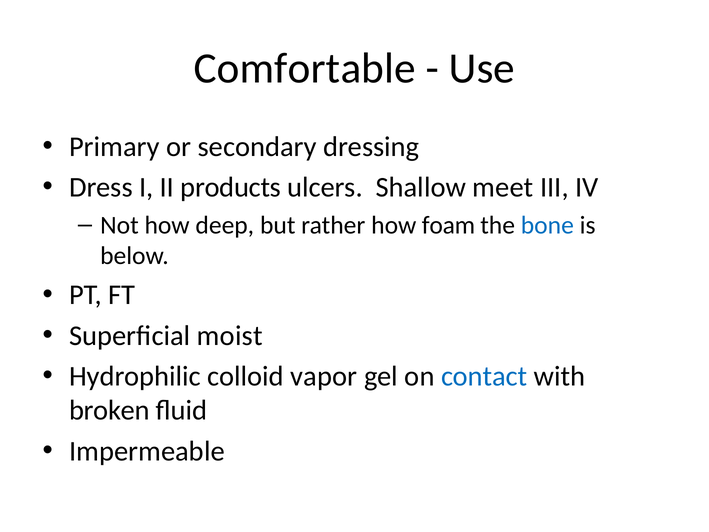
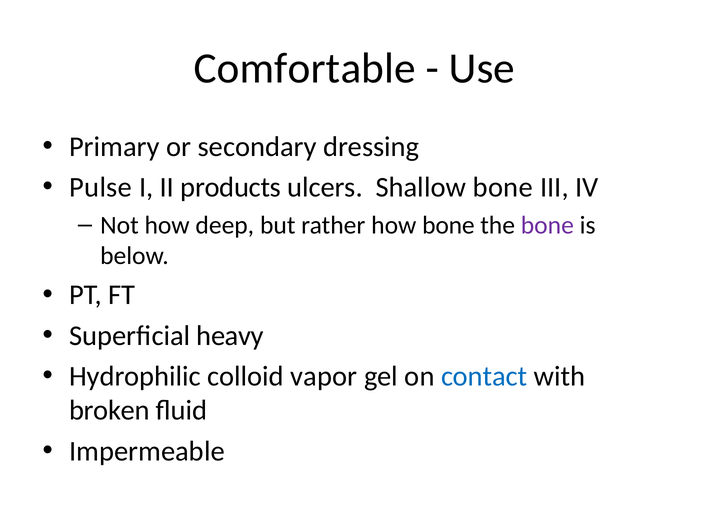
Dress: Dress -> Pulse
Shallow meet: meet -> bone
how foam: foam -> bone
bone at (547, 225) colour: blue -> purple
moist: moist -> heavy
